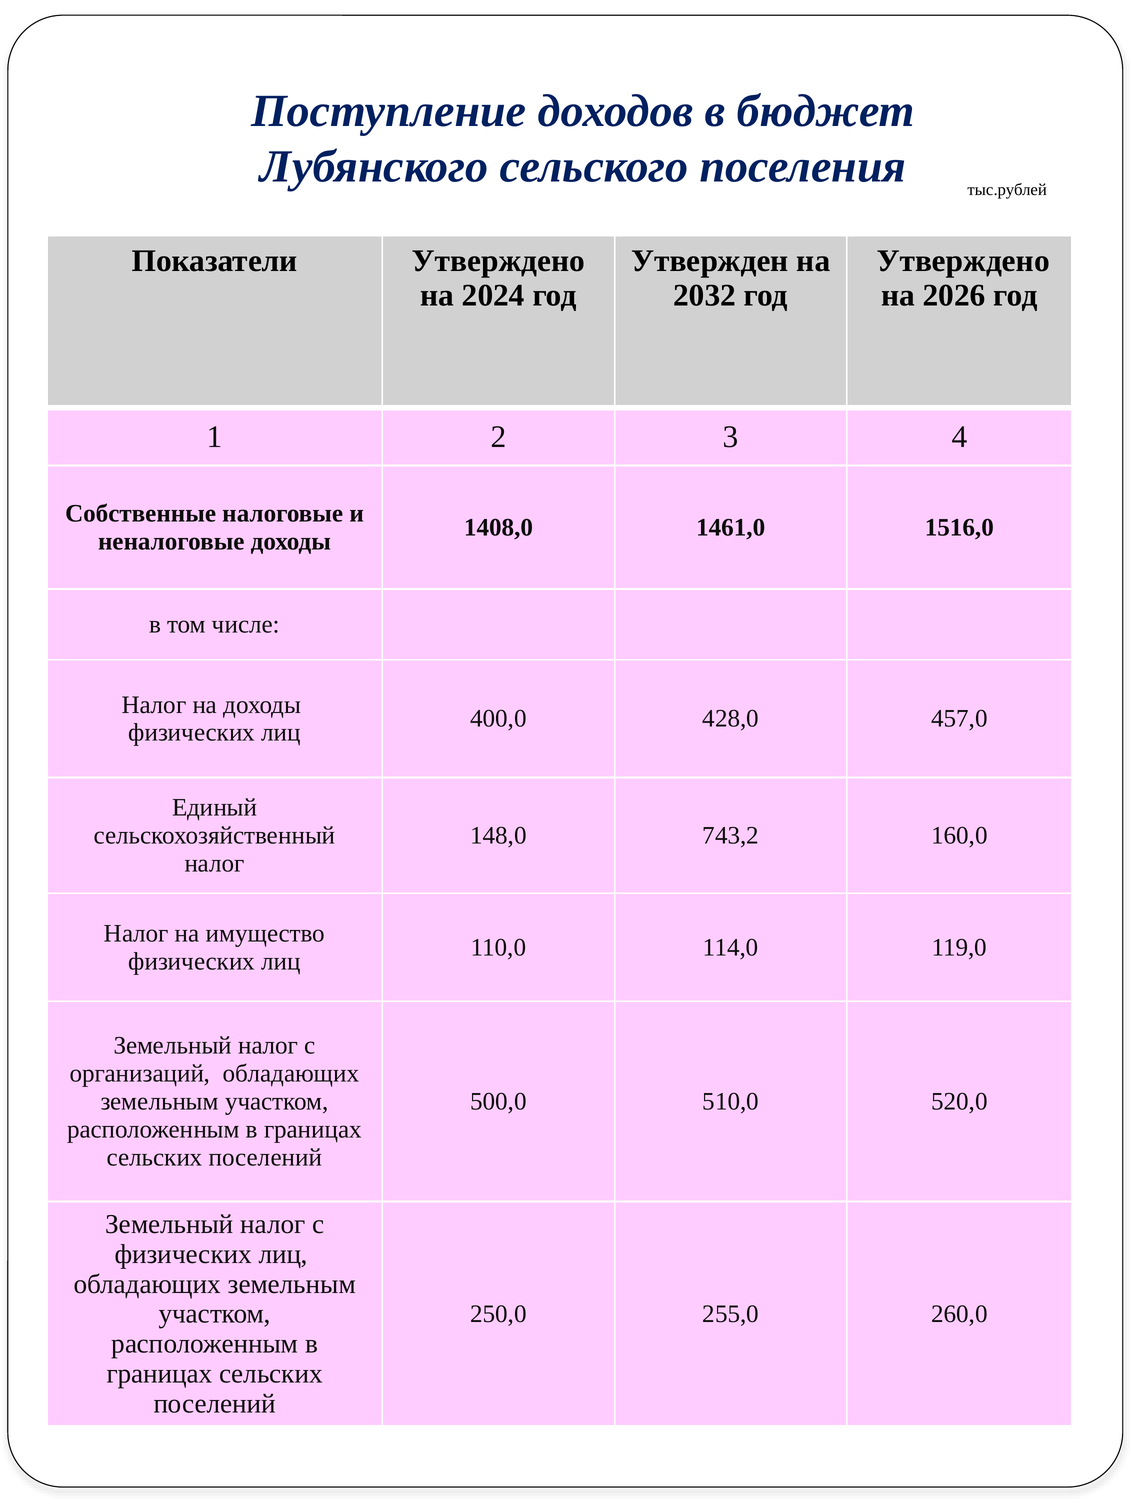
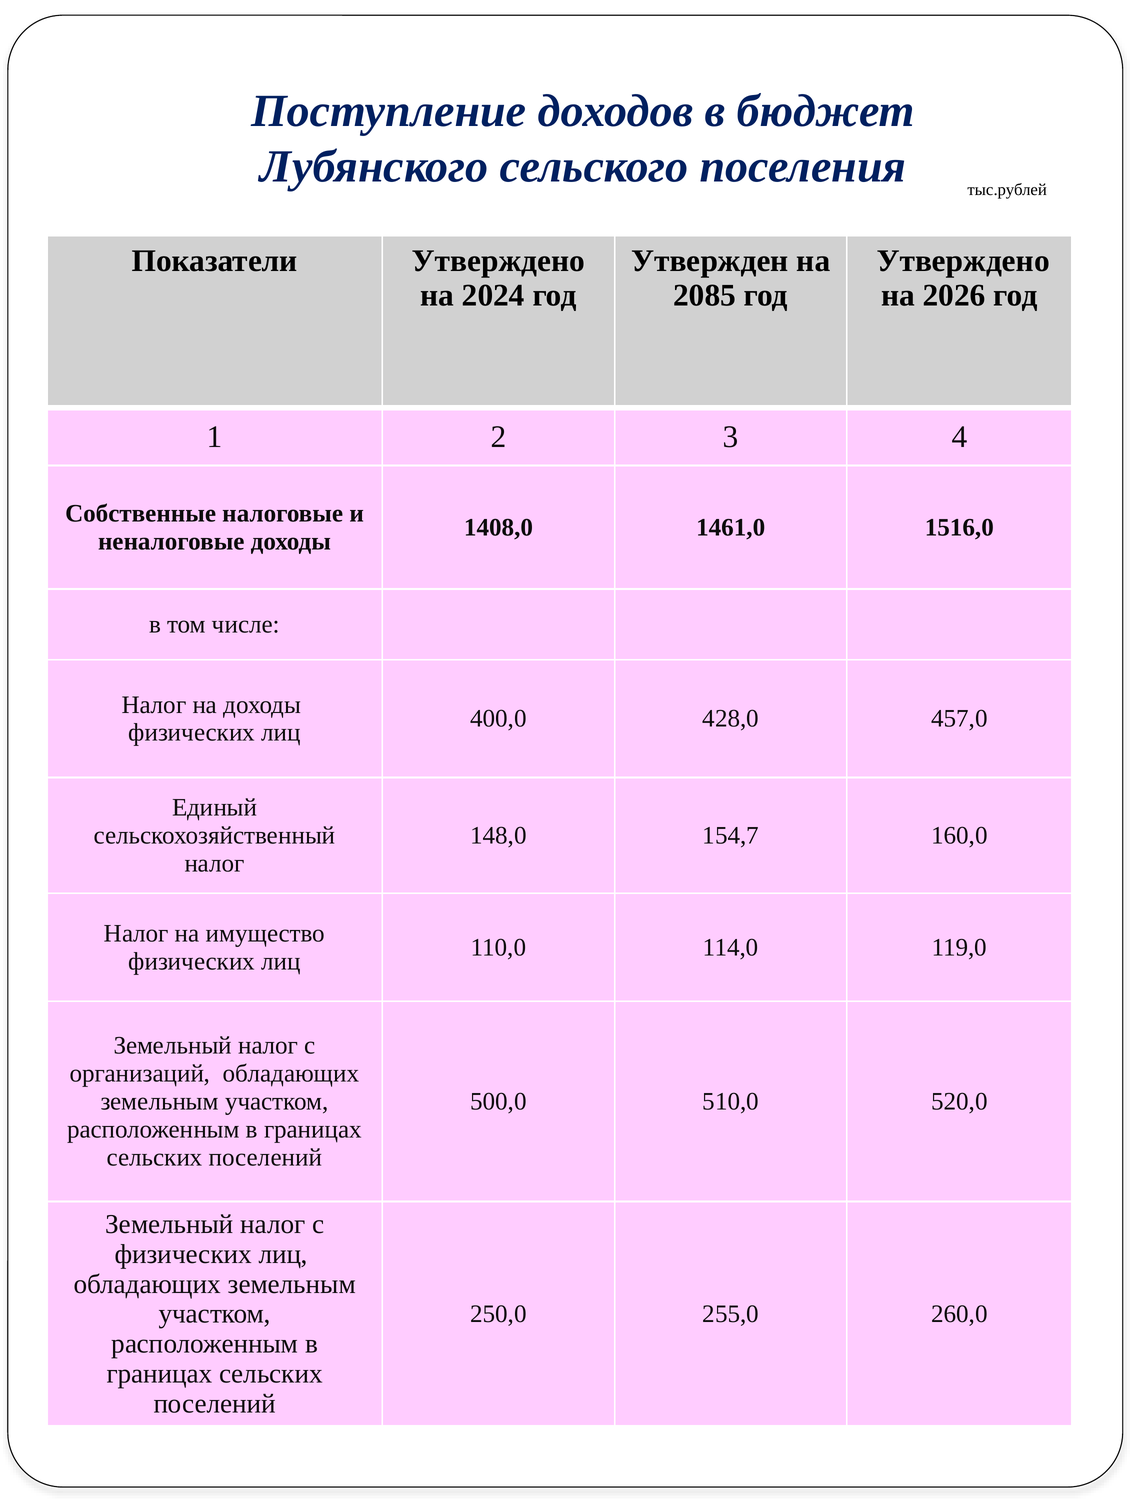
2032: 2032 -> 2085
743,2: 743,2 -> 154,7
